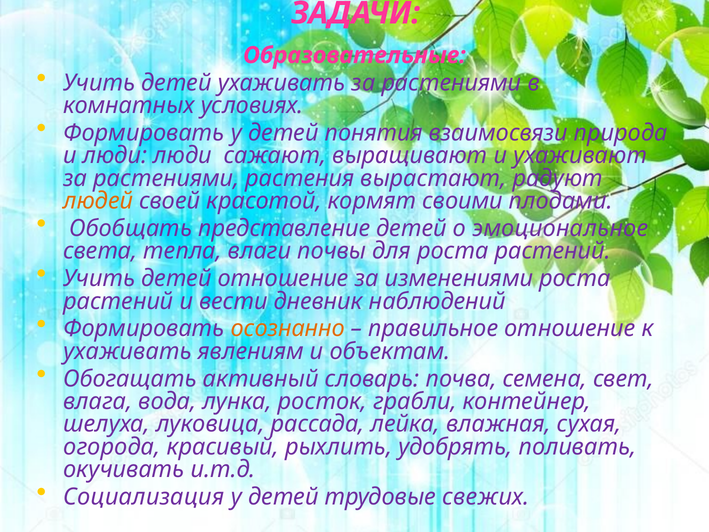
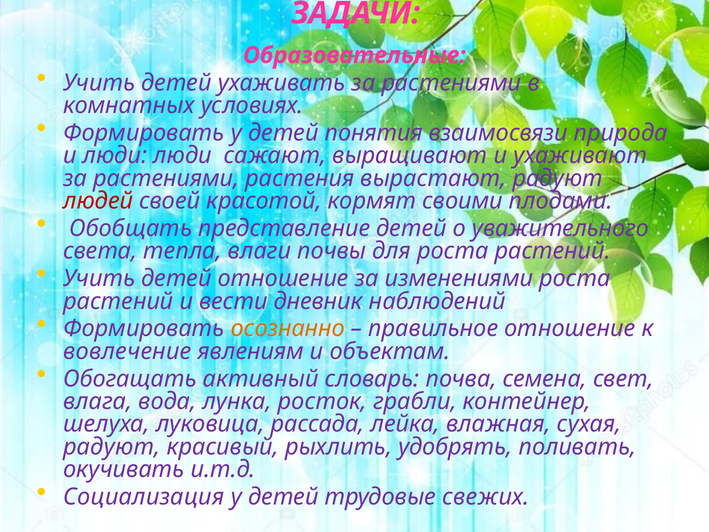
людей colour: orange -> red
эмоциональное: эмоциональное -> уважительного
ухаживать at (127, 351): ухаживать -> вовлечение
огорода at (112, 447): огорода -> радуют
